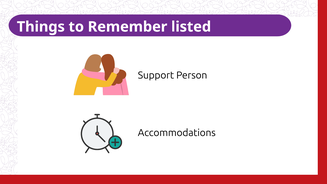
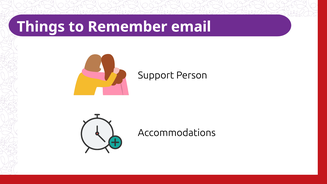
listed: listed -> email
